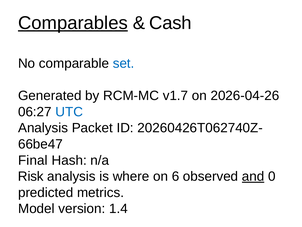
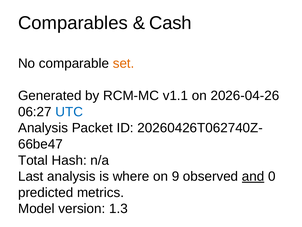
Comparables underline: present -> none
set colour: blue -> orange
v1.7: v1.7 -> v1.1
Final: Final -> Total
Risk: Risk -> Last
6: 6 -> 9
1.4: 1.4 -> 1.3
